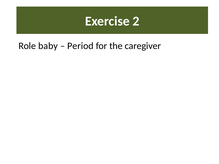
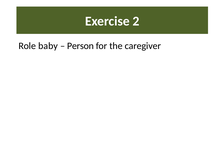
Period: Period -> Person
